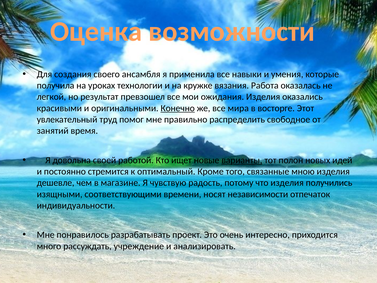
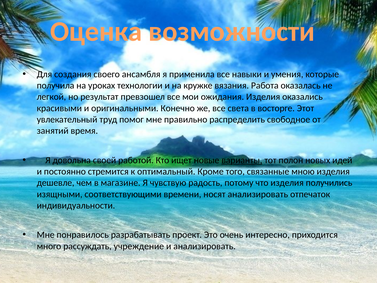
Конечно underline: present -> none
мира: мира -> света
носят независимости: независимости -> анализировать
